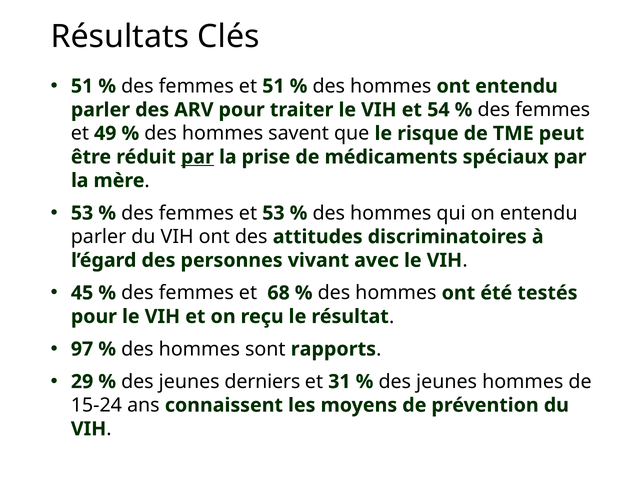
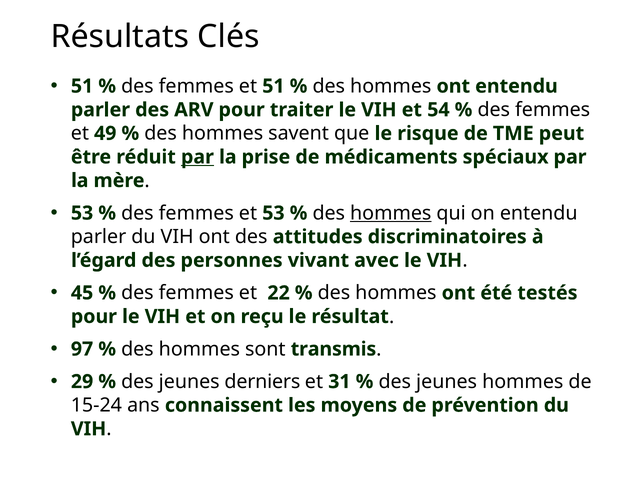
hommes at (391, 213) underline: none -> present
68: 68 -> 22
rapports: rapports -> transmis
